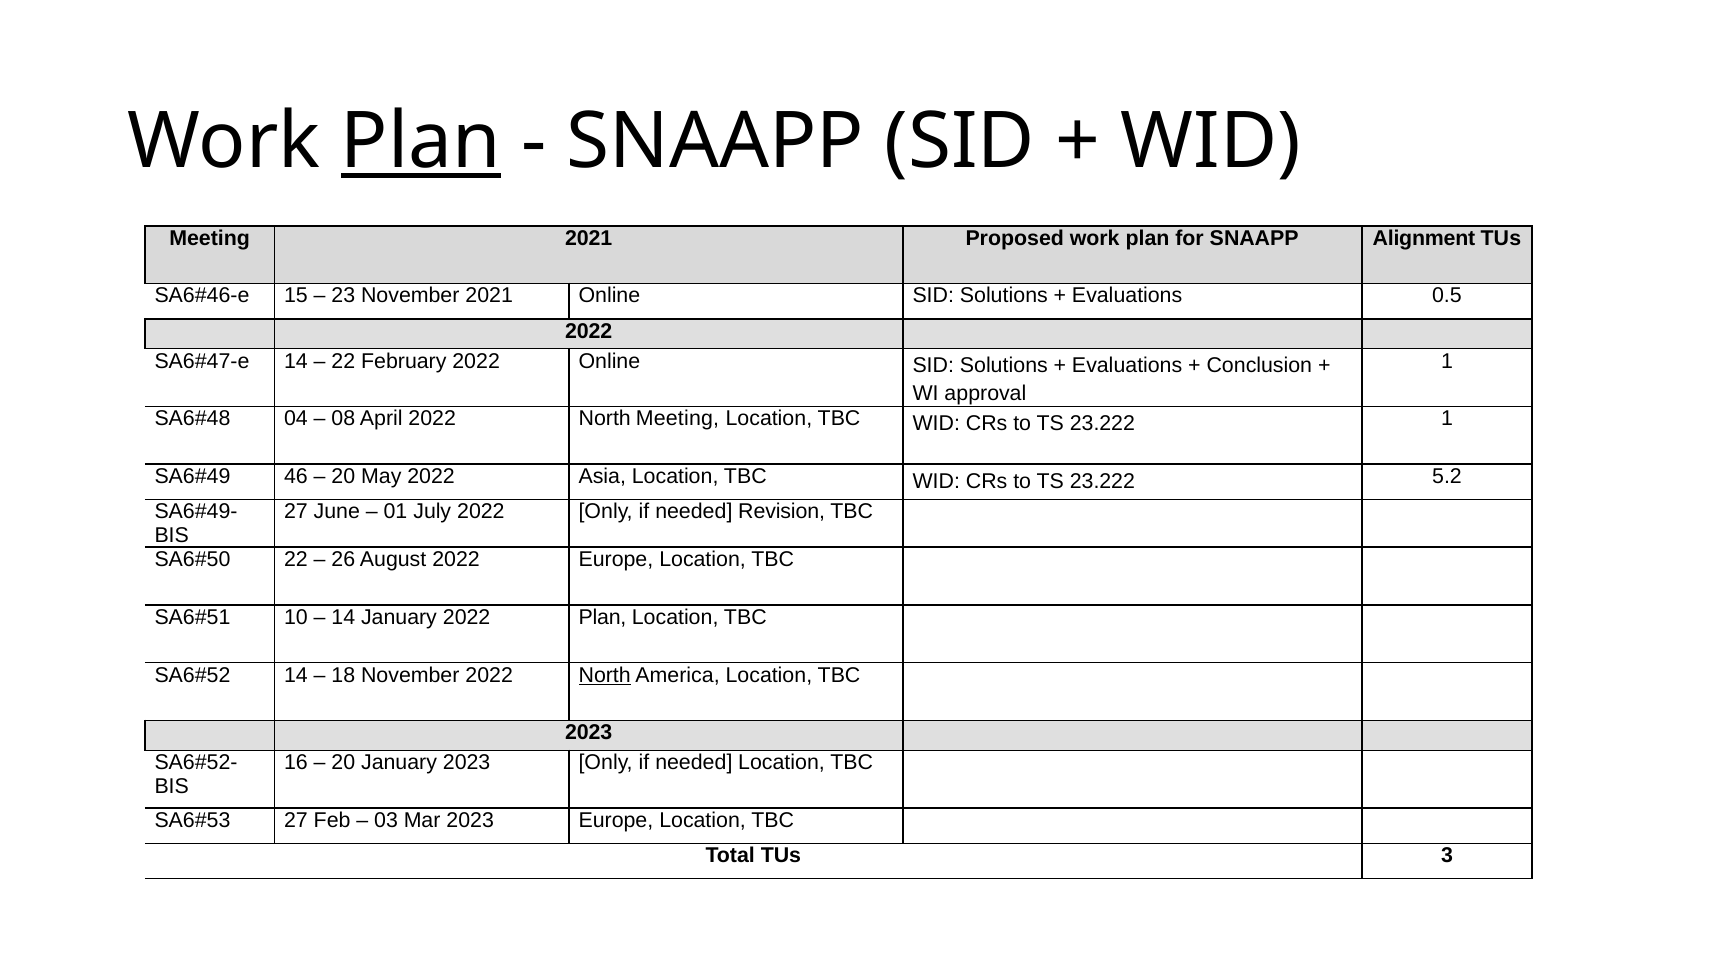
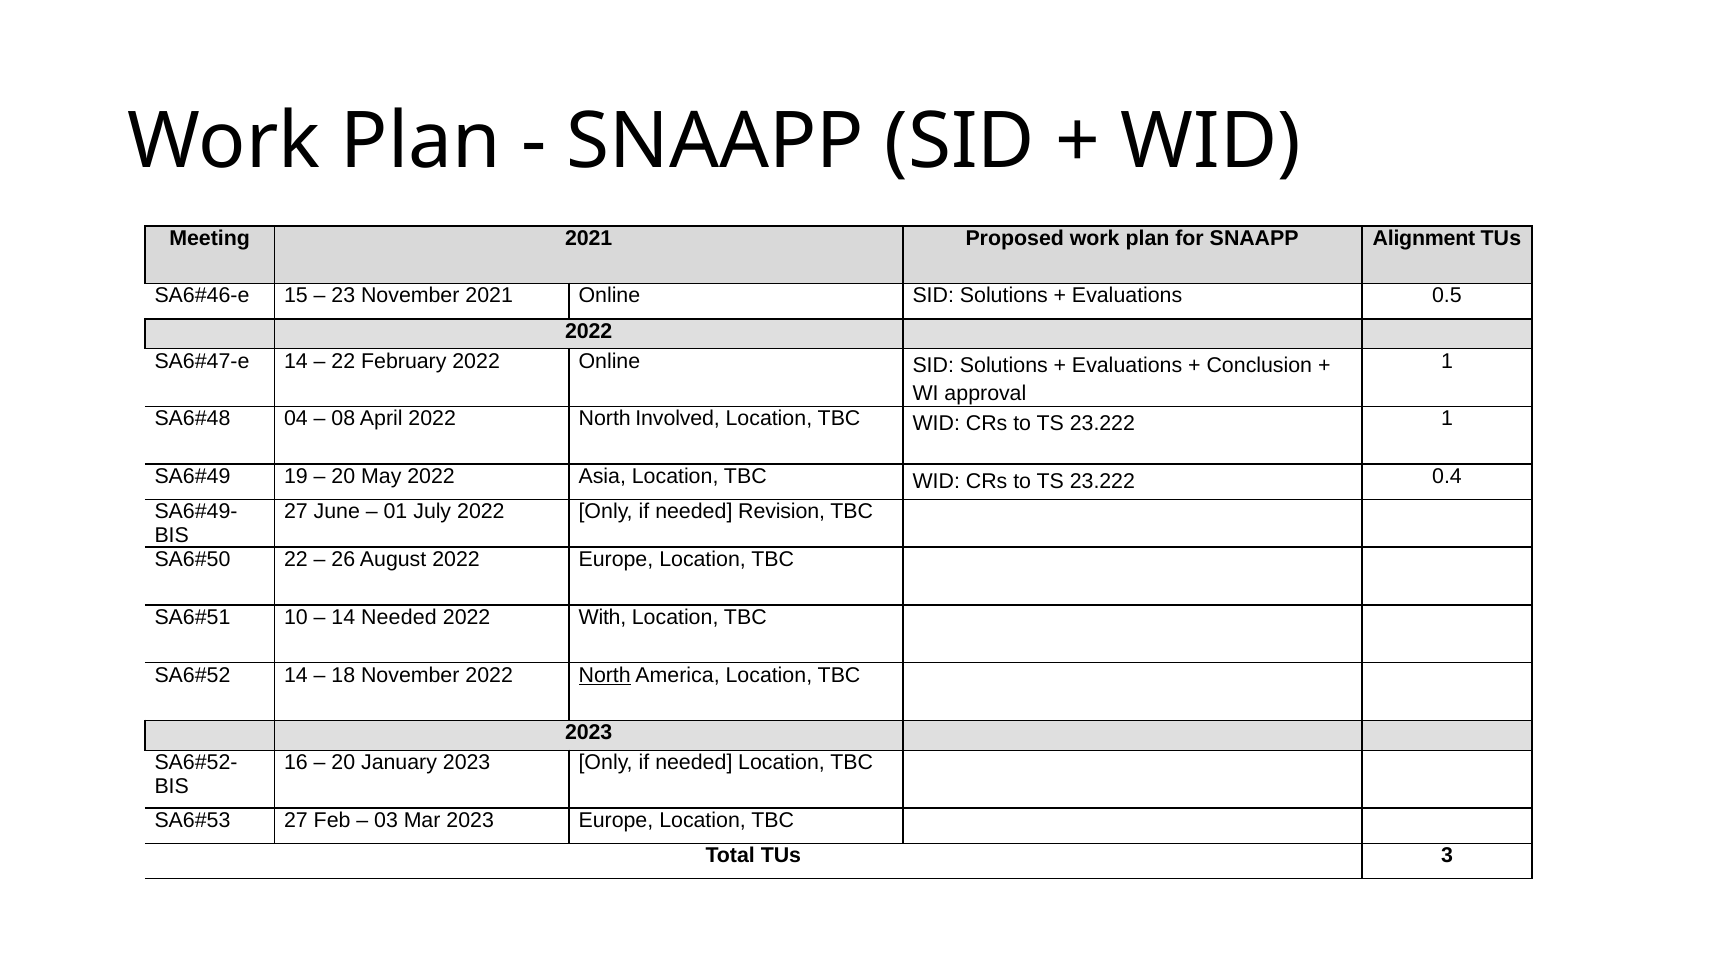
Plan at (421, 142) underline: present -> none
North Meeting: Meeting -> Involved
46: 46 -> 19
5.2: 5.2 -> 0.4
14 January: January -> Needed
2022 Plan: Plan -> With
